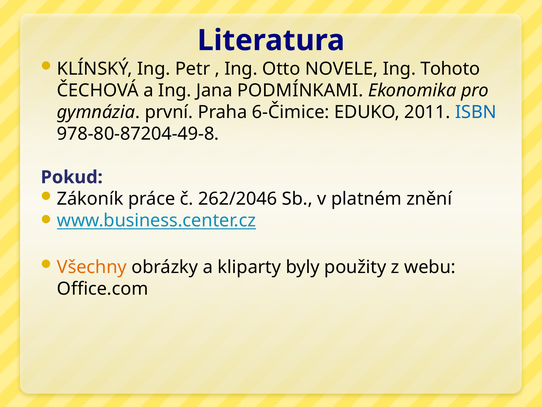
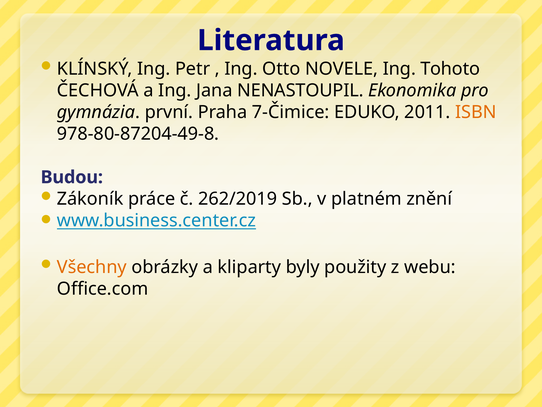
PODMÍNKAMI: PODMÍNKAMI -> NENASTOUPIL
6-Čimice: 6-Čimice -> 7-Čimice
ISBN colour: blue -> orange
Pokud: Pokud -> Budou
262/2046: 262/2046 -> 262/2019
